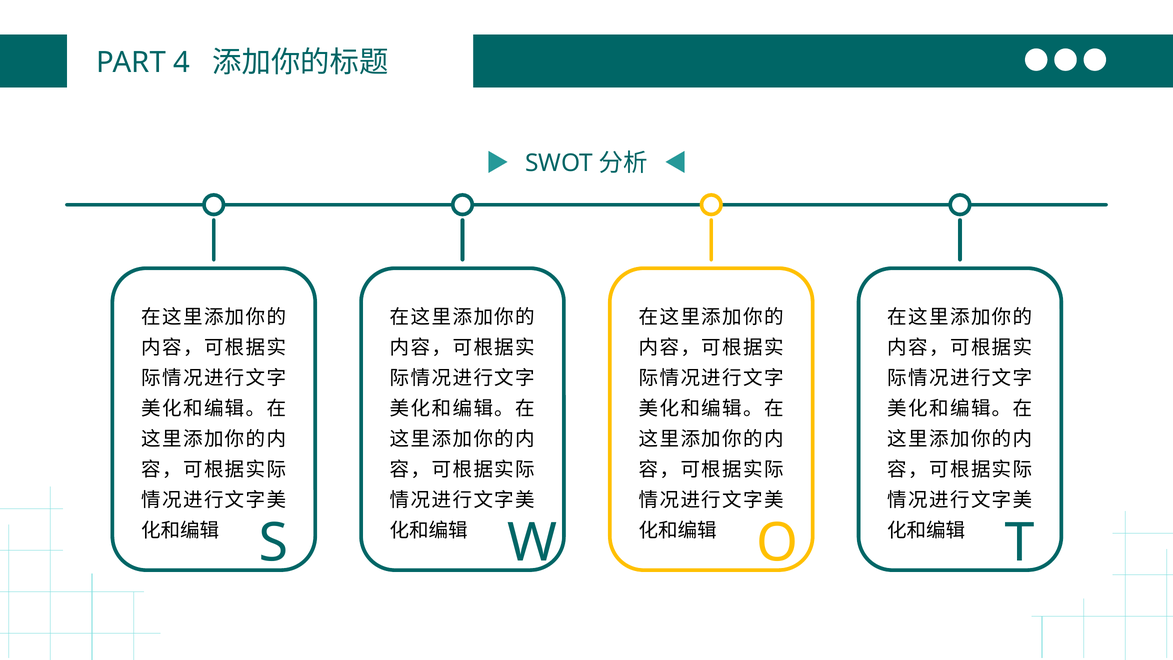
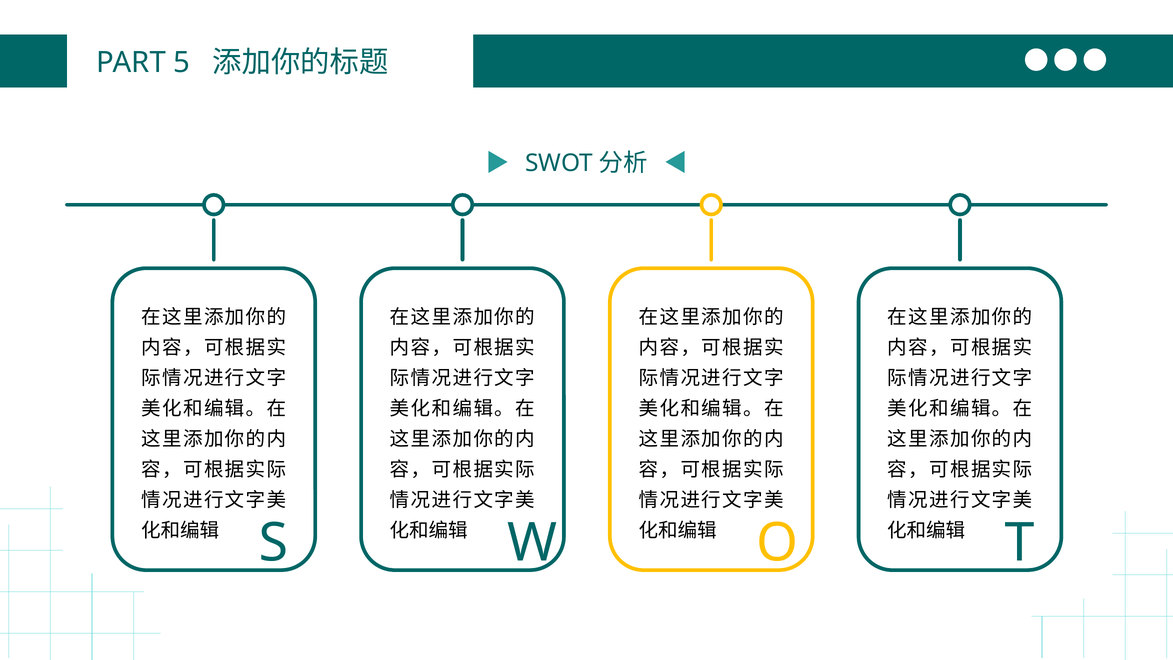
4: 4 -> 5
